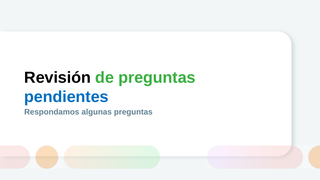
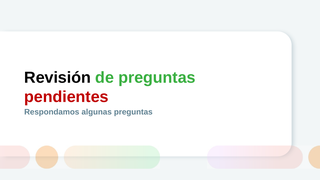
pendientes colour: blue -> red
